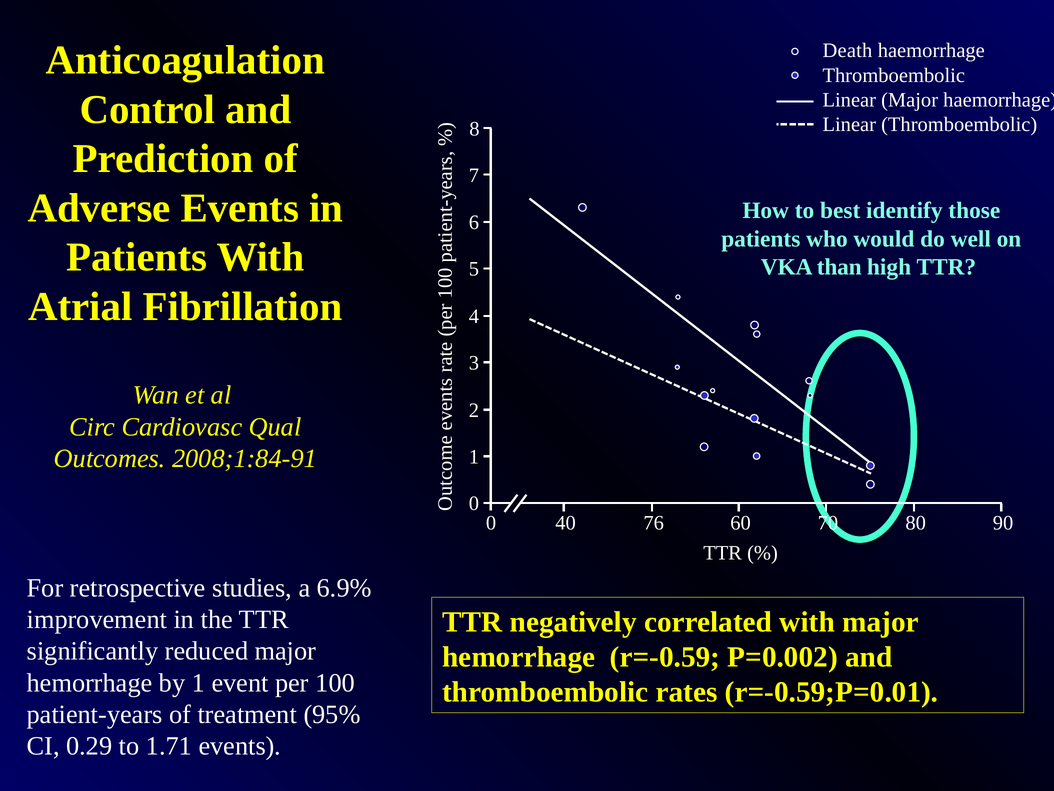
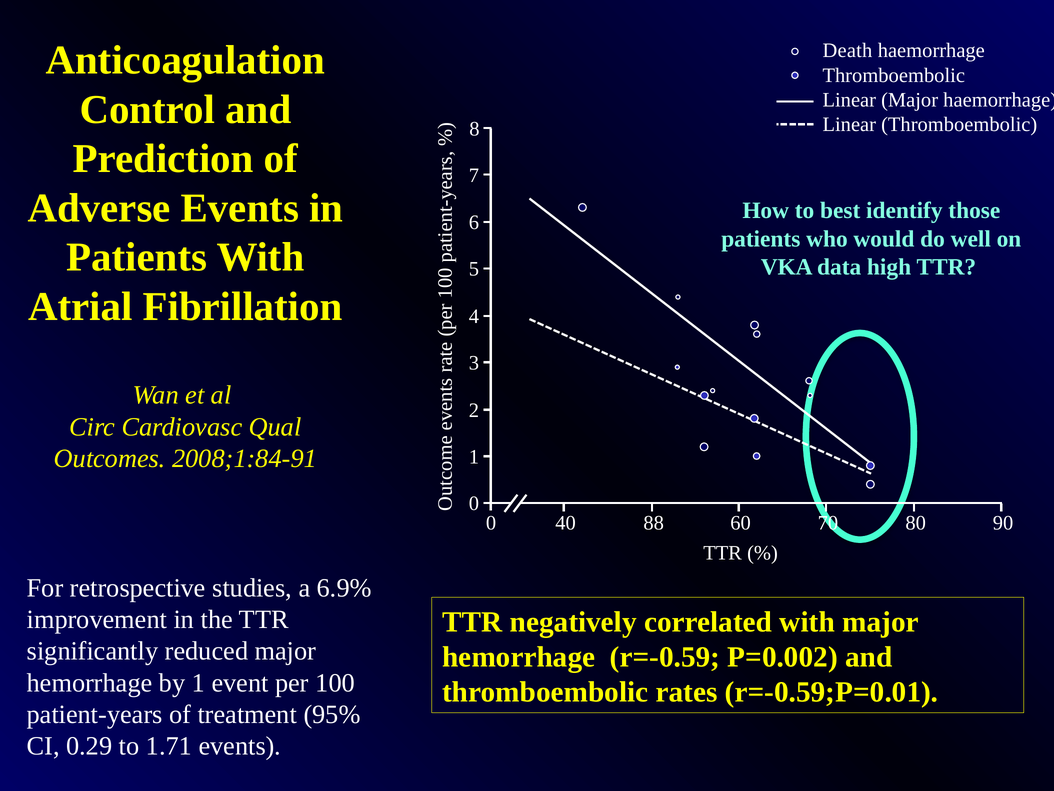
than: than -> data
76: 76 -> 88
